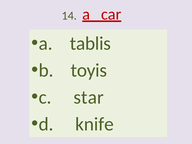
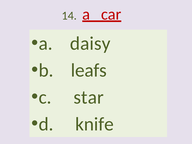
tablis: tablis -> daisy
toyis: toyis -> leafs
